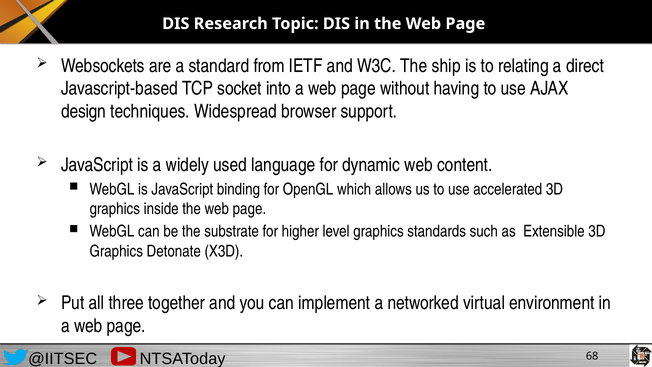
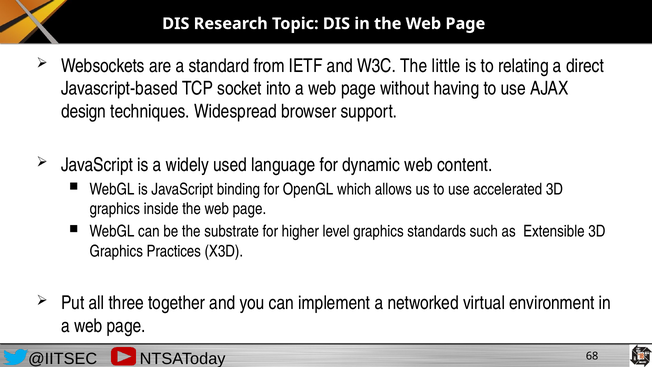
ship: ship -> little
Detonate: Detonate -> Practices
